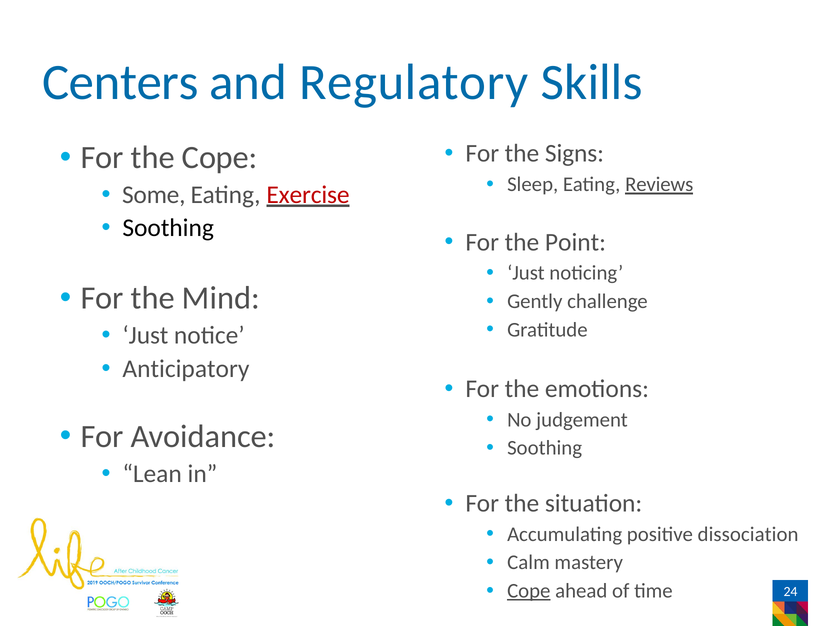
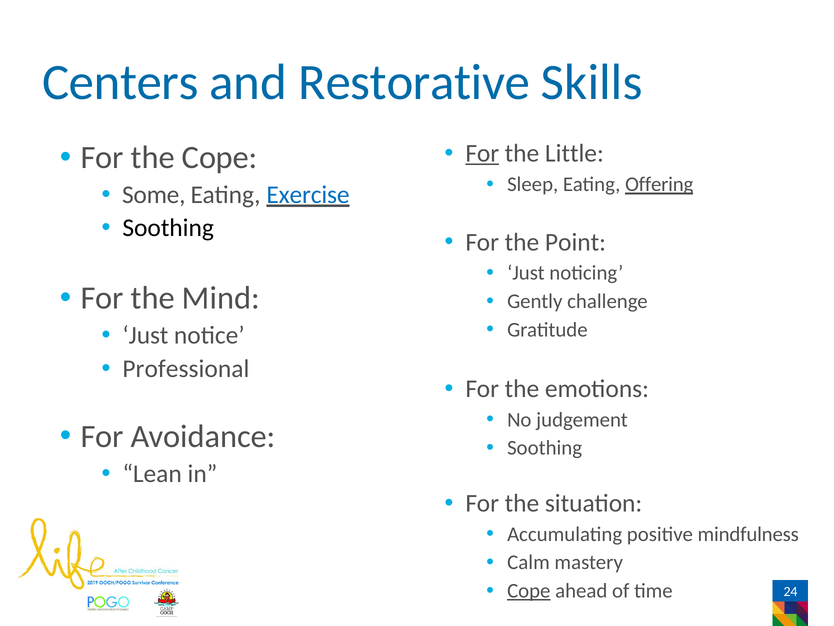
Regulatory: Regulatory -> Restorative
For at (482, 153) underline: none -> present
Signs: Signs -> Little
Reviews: Reviews -> Offering
Exercise colour: red -> blue
Anticipatory: Anticipatory -> Professional
dissociation: dissociation -> mindfulness
